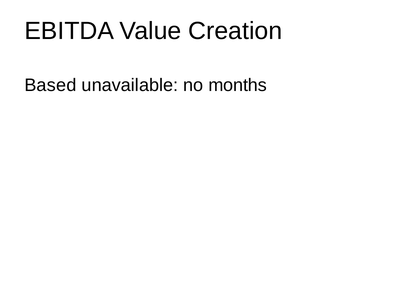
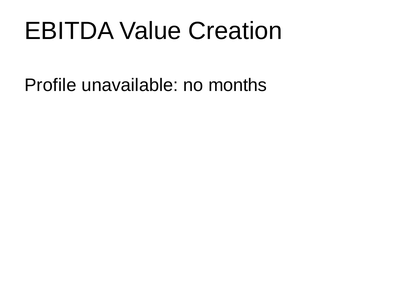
Based: Based -> Profile
